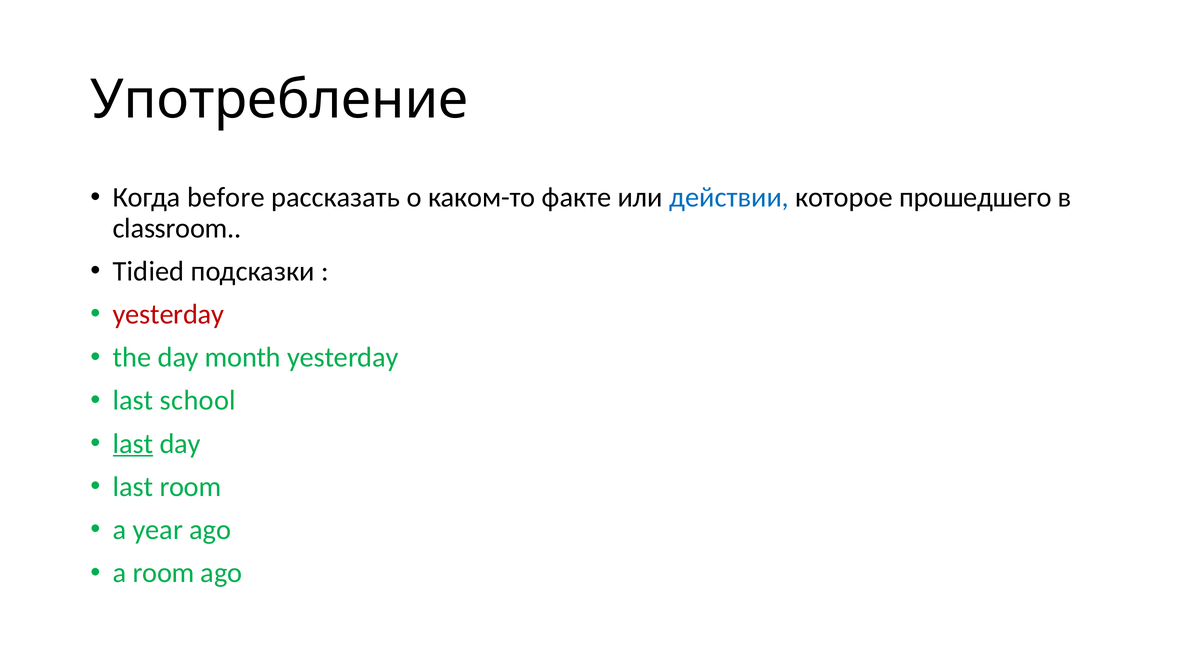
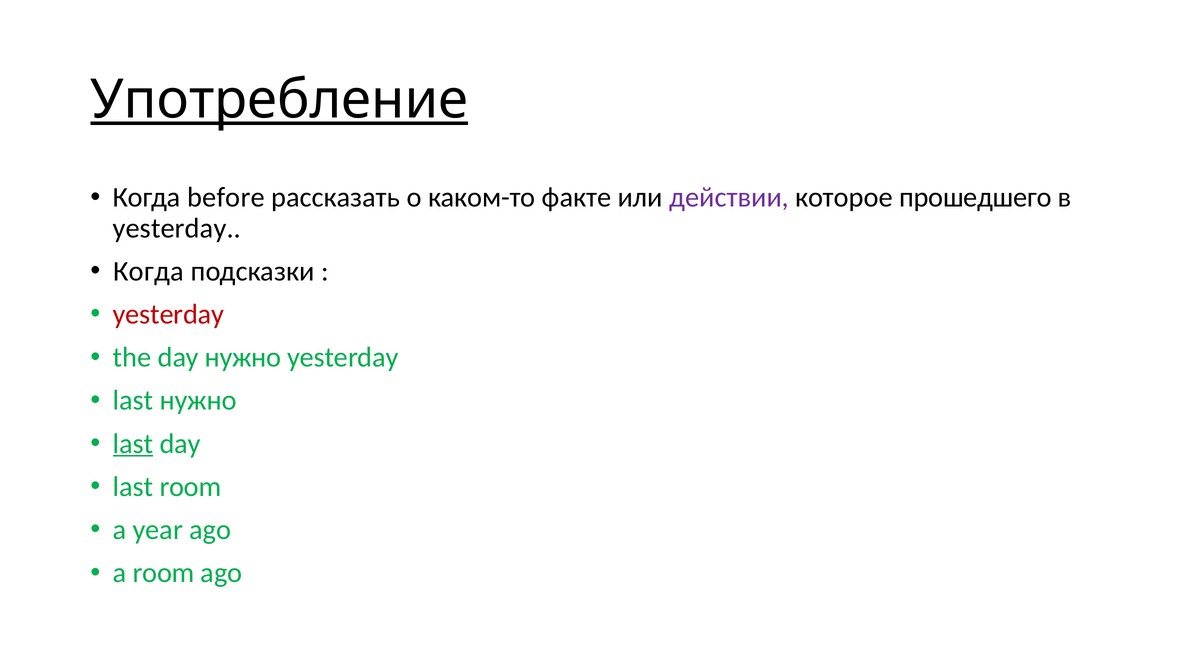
Употребление underline: none -> present
действии colour: blue -> purple
classroom at (177, 228): classroom -> yesterday
Tidied at (149, 271): Tidied -> Когда
day month: month -> нужно
last school: school -> нужно
